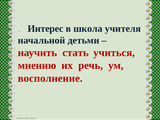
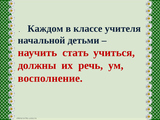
Интерес: Интерес -> Каждом
школа: школа -> классе
мнению: мнению -> должны
